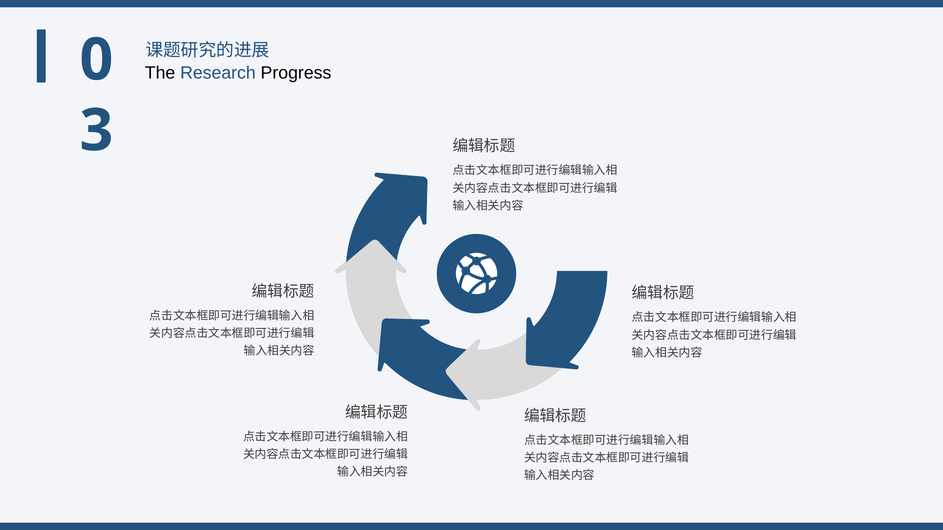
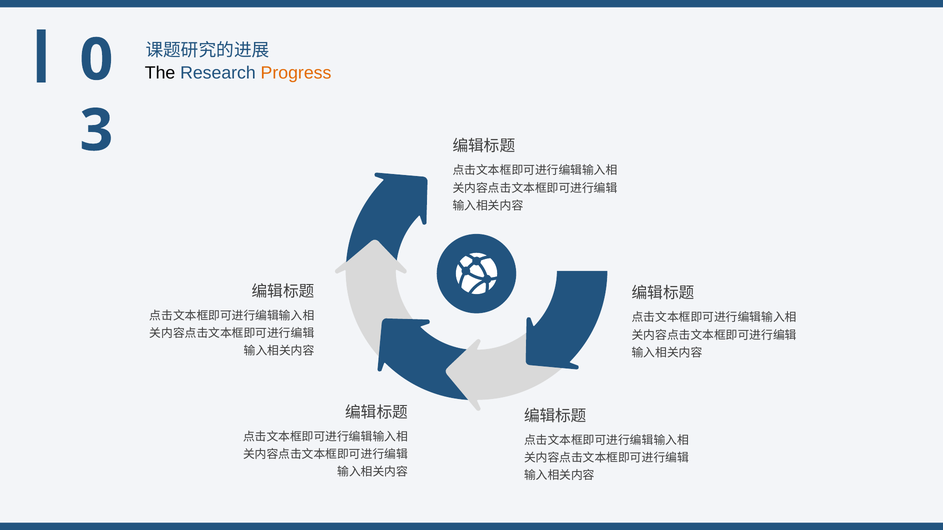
Progress colour: black -> orange
